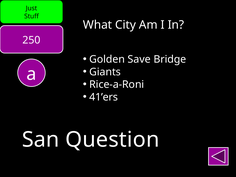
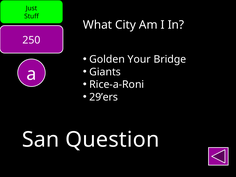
Save: Save -> Your
41’ers: 41’ers -> 29’ers
